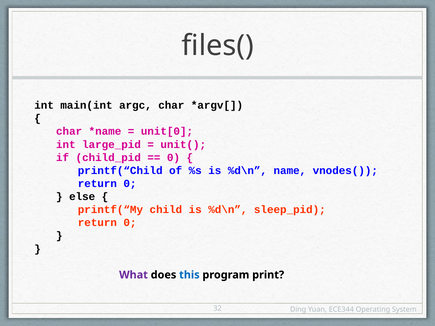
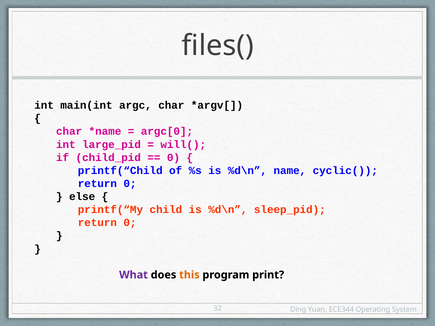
unit[0: unit[0 -> argc[0
unit(: unit( -> will(
vnodes(: vnodes( -> cyclic(
this colour: blue -> orange
